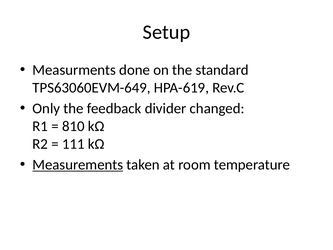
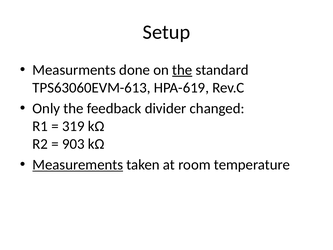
the at (182, 70) underline: none -> present
TPS63060EVM-649: TPS63060EVM-649 -> TPS63060EVM-613
810: 810 -> 319
111: 111 -> 903
